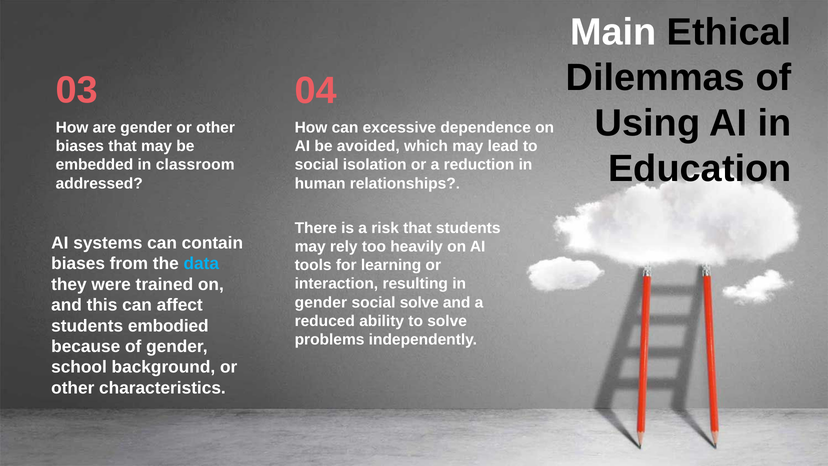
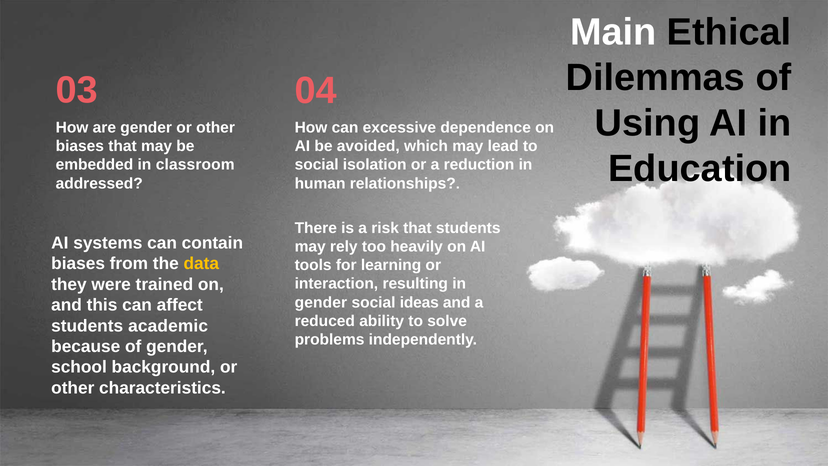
data colour: light blue -> yellow
social solve: solve -> ideas
embodied: embodied -> academic
